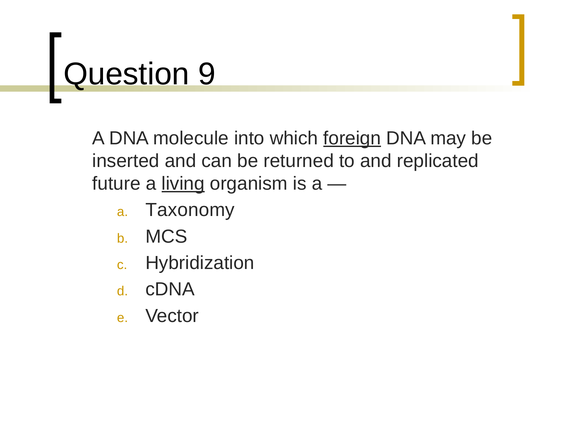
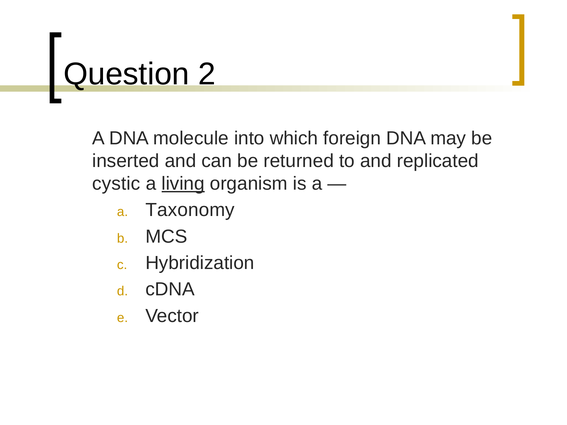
9: 9 -> 2
foreign underline: present -> none
future: future -> cystic
